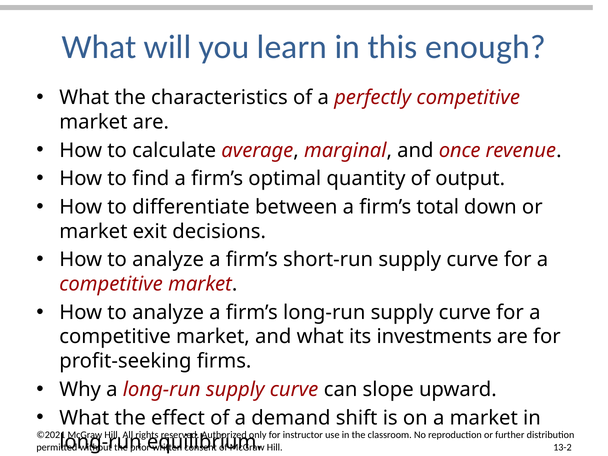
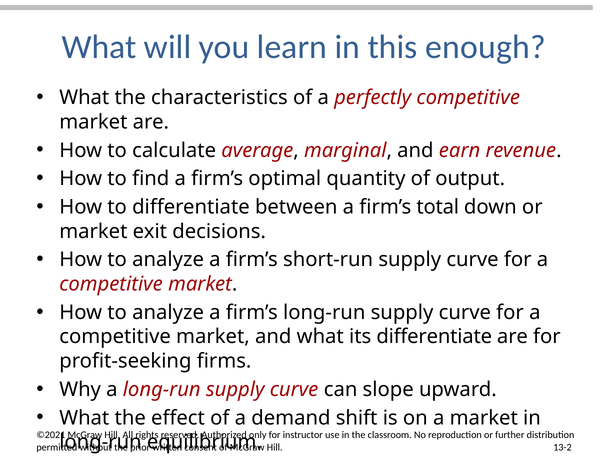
once: once -> earn
its investments: investments -> differentiate
